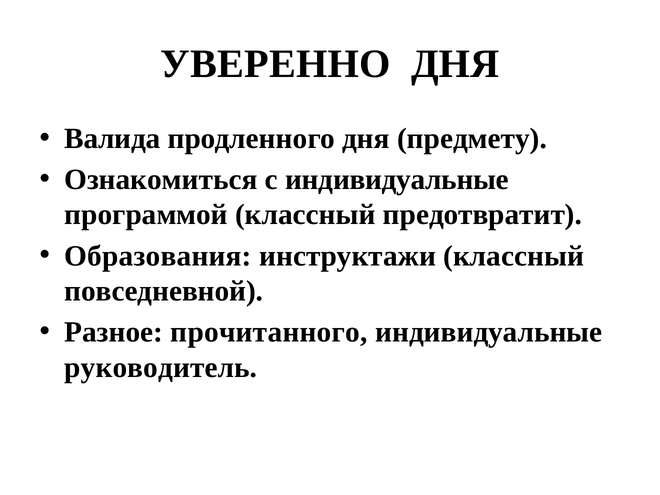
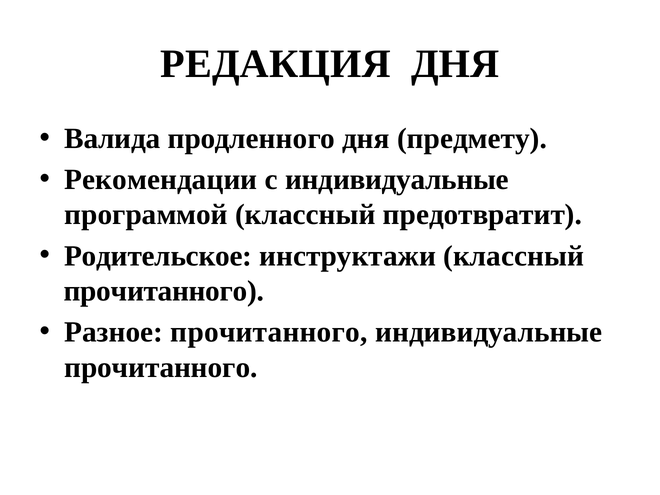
УВЕРЕННО: УВЕРЕННО -> РЕДАКЦИЯ
Ознакомиться: Ознакомиться -> Рекомендации
Образования: Образования -> Родительское
повседневной at (164, 291): повседневной -> прочитанного
руководитель at (161, 367): руководитель -> прочитанного
